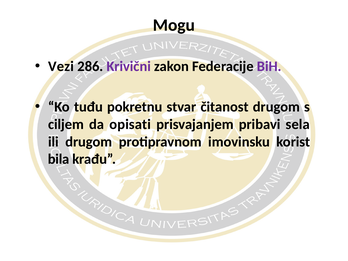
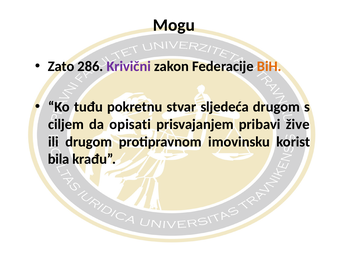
Vezi: Vezi -> Zato
BiH colour: purple -> orange
čitanost: čitanost -> sljedeća
sela: sela -> žive
